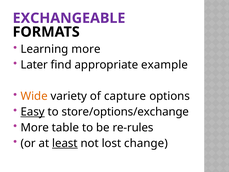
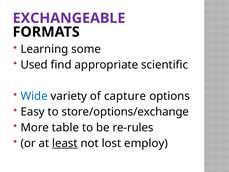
Learning more: more -> some
Later: Later -> Used
example: example -> scientific
Wide colour: orange -> blue
Easy underline: present -> none
change: change -> employ
